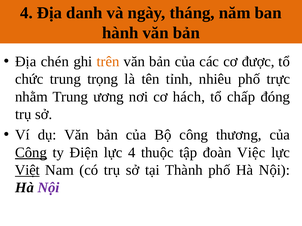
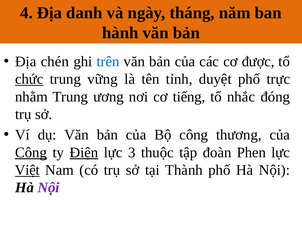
trên colour: orange -> blue
chức underline: none -> present
trọng: trọng -> vững
nhiêu: nhiêu -> duyệt
hách: hách -> tiếng
chấp: chấp -> nhắc
Điện underline: none -> present
lực 4: 4 -> 3
Việc: Việc -> Phen
